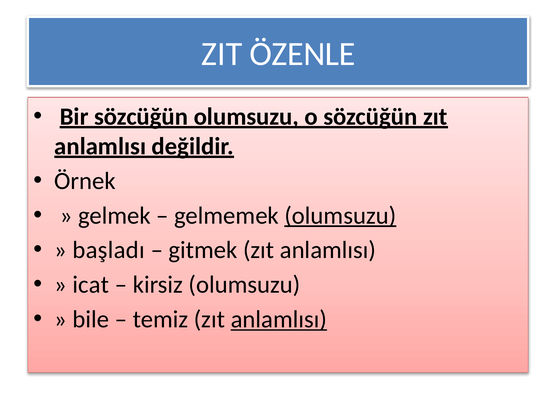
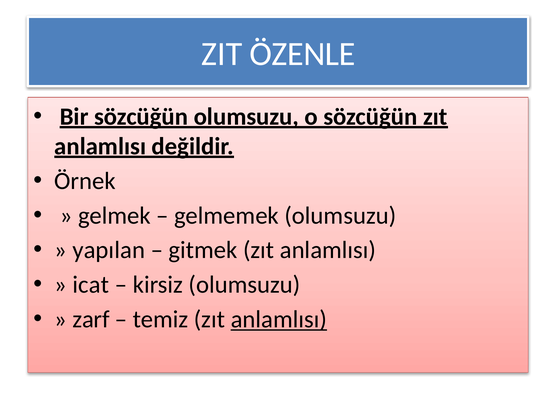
olumsuzu at (340, 216) underline: present -> none
başladı: başladı -> yapılan
bile: bile -> zarf
